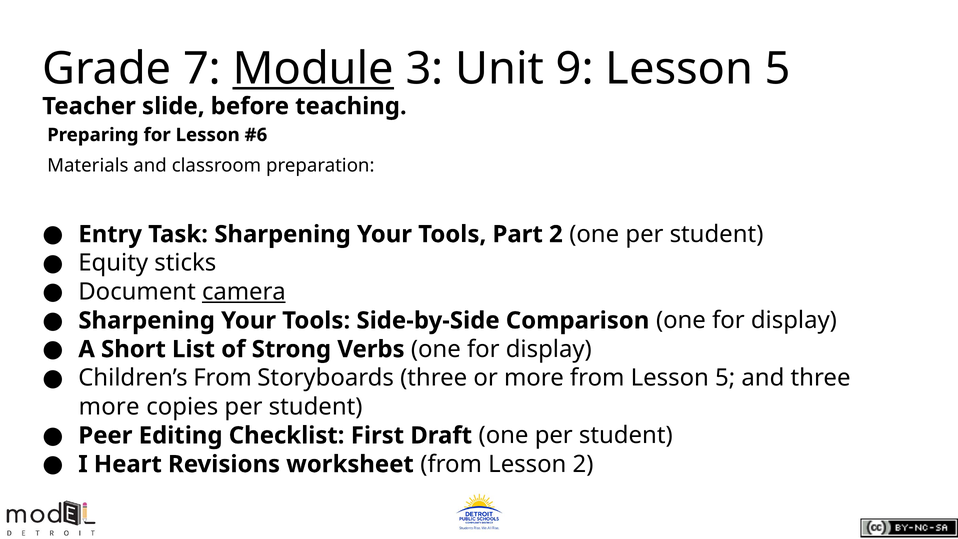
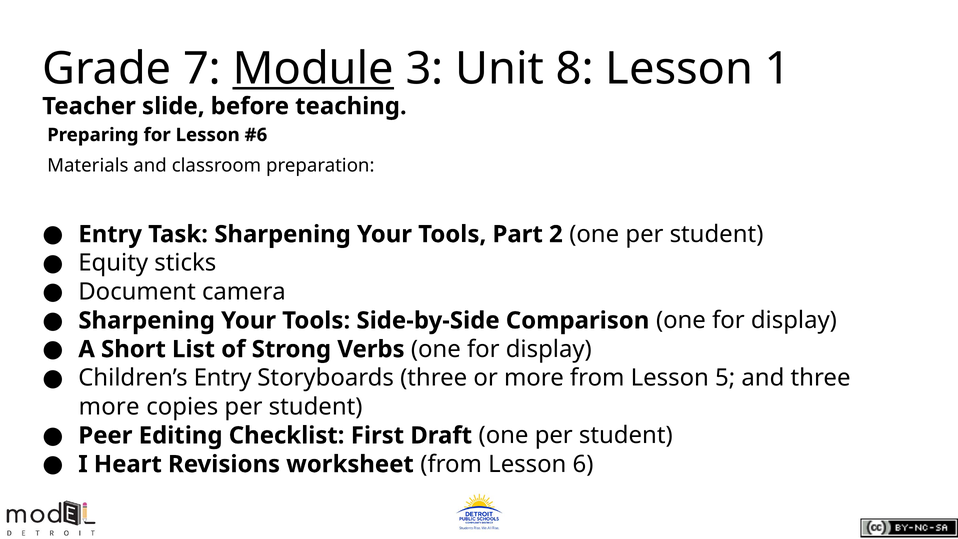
9: 9 -> 8
5 at (778, 69): 5 -> 1
camera underline: present -> none
Children’s From: From -> Entry
Lesson 2: 2 -> 6
